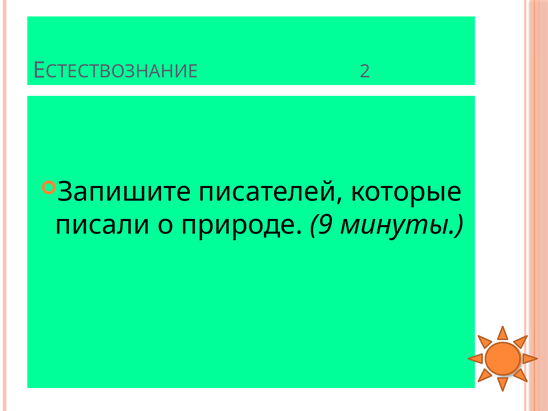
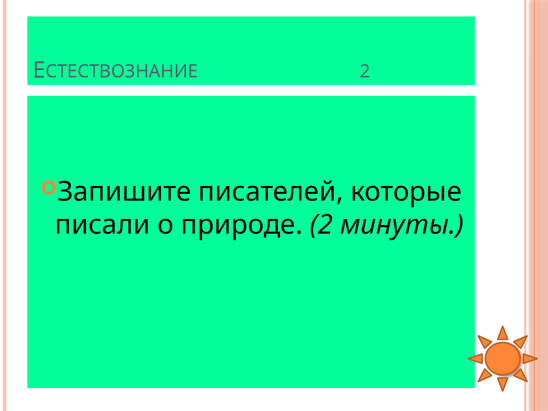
природе 9: 9 -> 2
